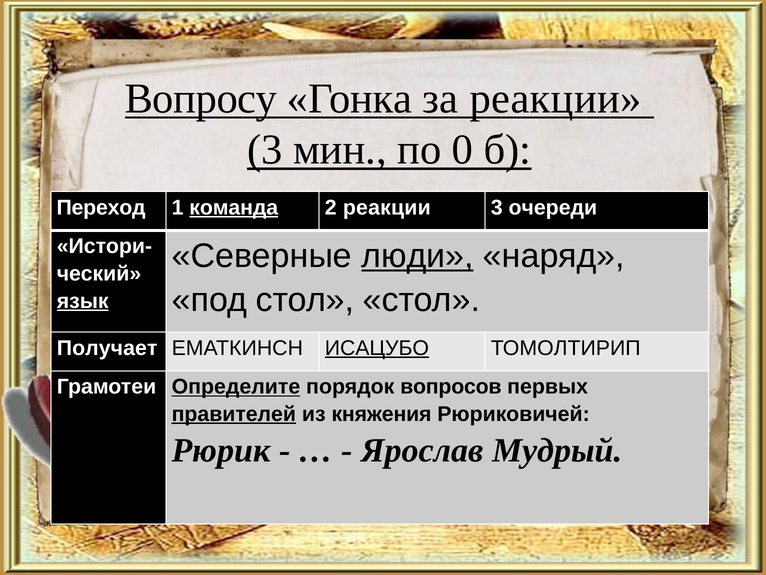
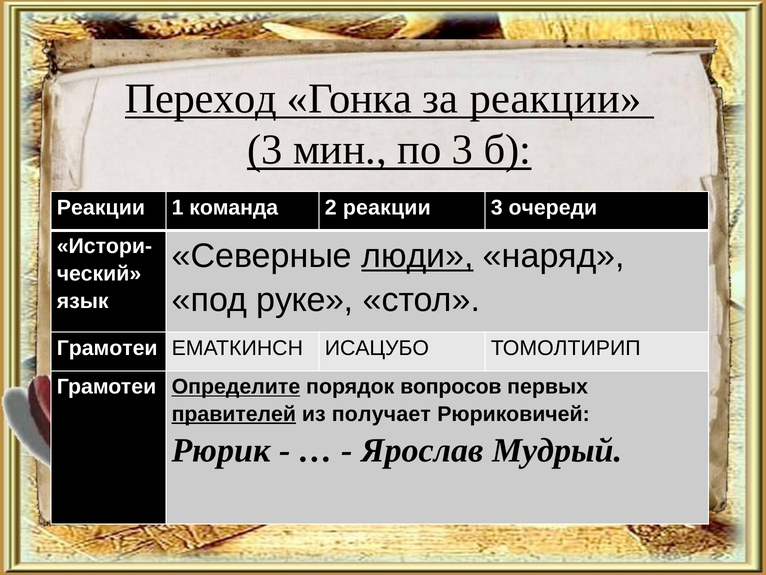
Вопросу: Вопросу -> Переход
по 0: 0 -> 3
Переход at (101, 207): Переход -> Реакции
команда underline: present -> none
под стол: стол -> руке
язык underline: present -> none
Получает at (107, 348): Получает -> Грамотеи
ИСАЦУБО underline: present -> none
княжения: княжения -> получает
